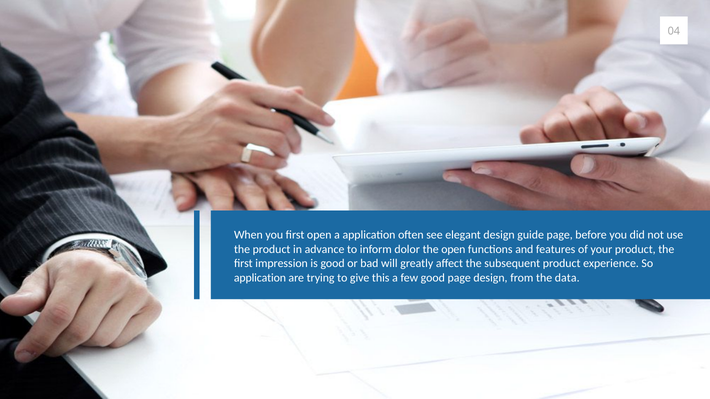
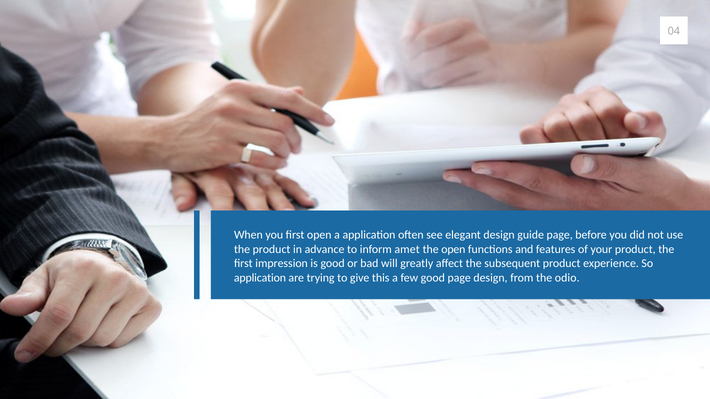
dolor: dolor -> amet
data: data -> odio
